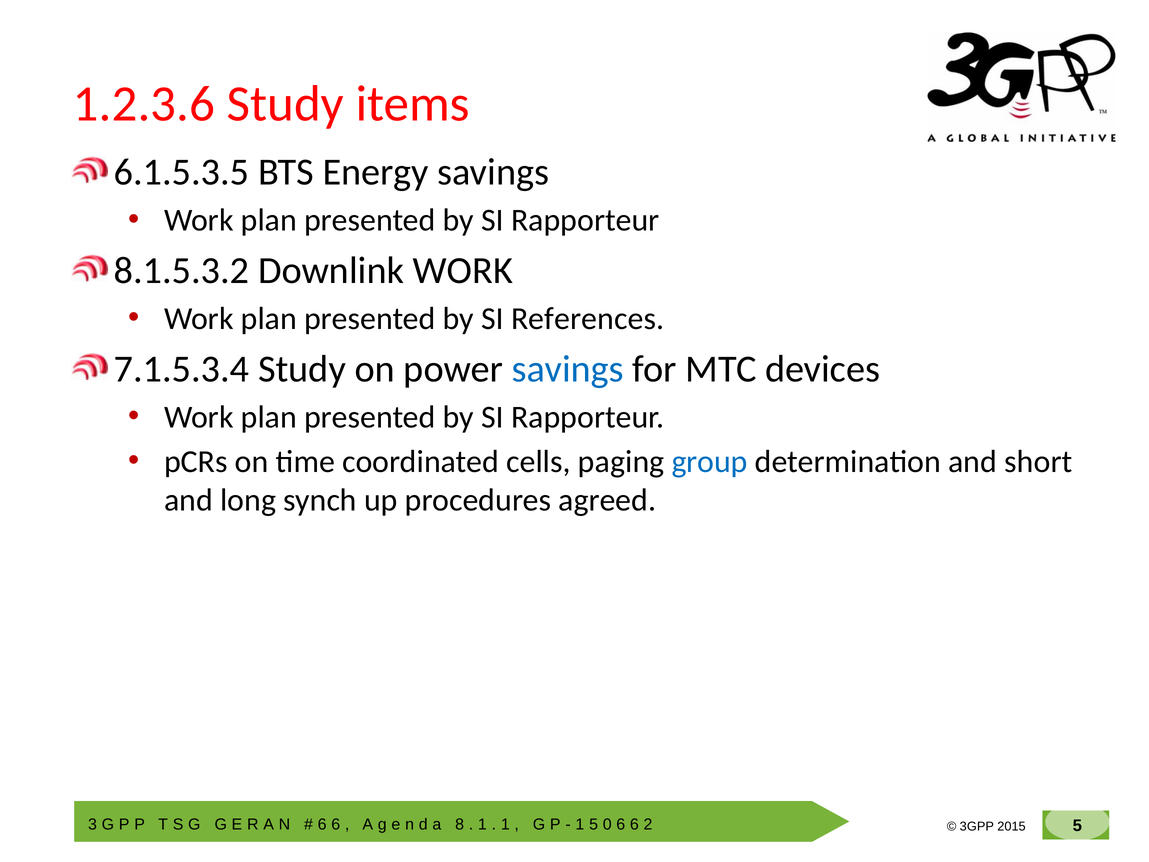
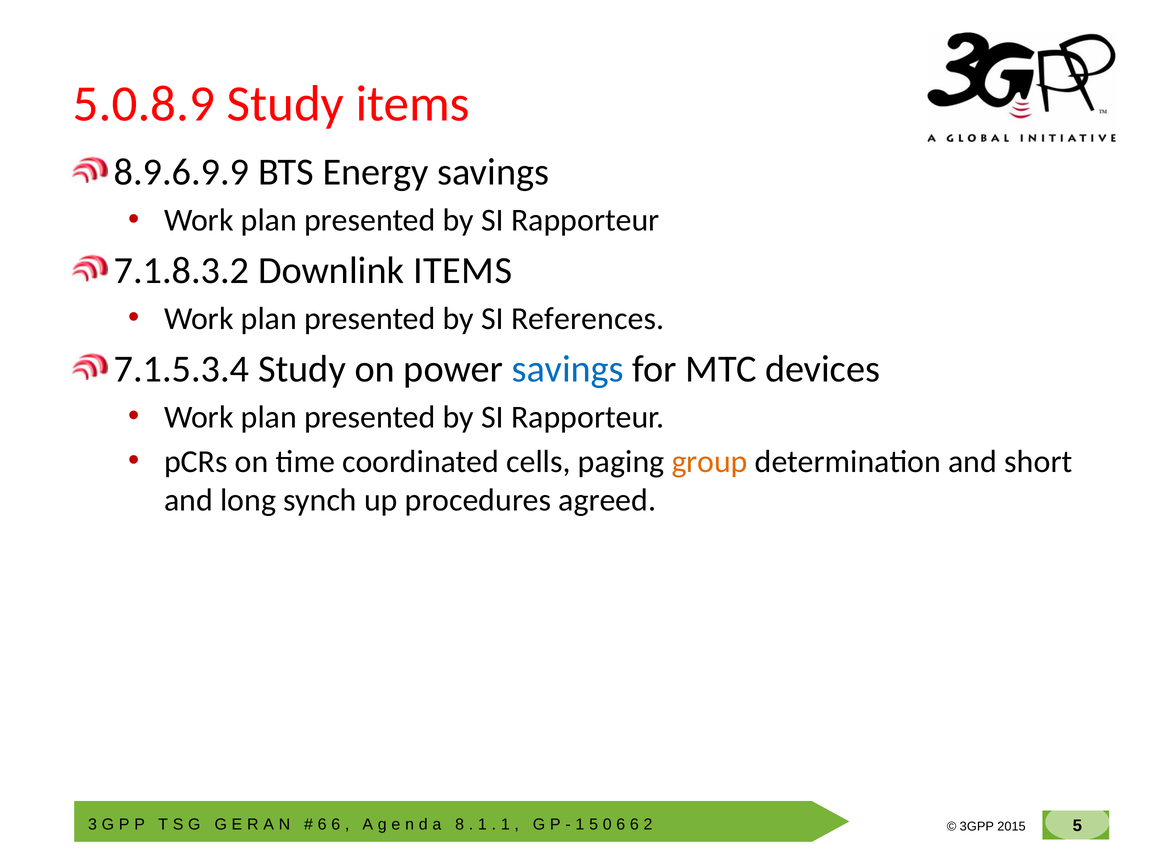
1.2.3.6: 1.2.3.6 -> 5.0.8.9
6.1.5.3.5: 6.1.5.3.5 -> 8.9.6.9.9
8.1.5.3.2: 8.1.5.3.2 -> 7.1.8.3.2
Downlink WORK: WORK -> ITEMS
group colour: blue -> orange
